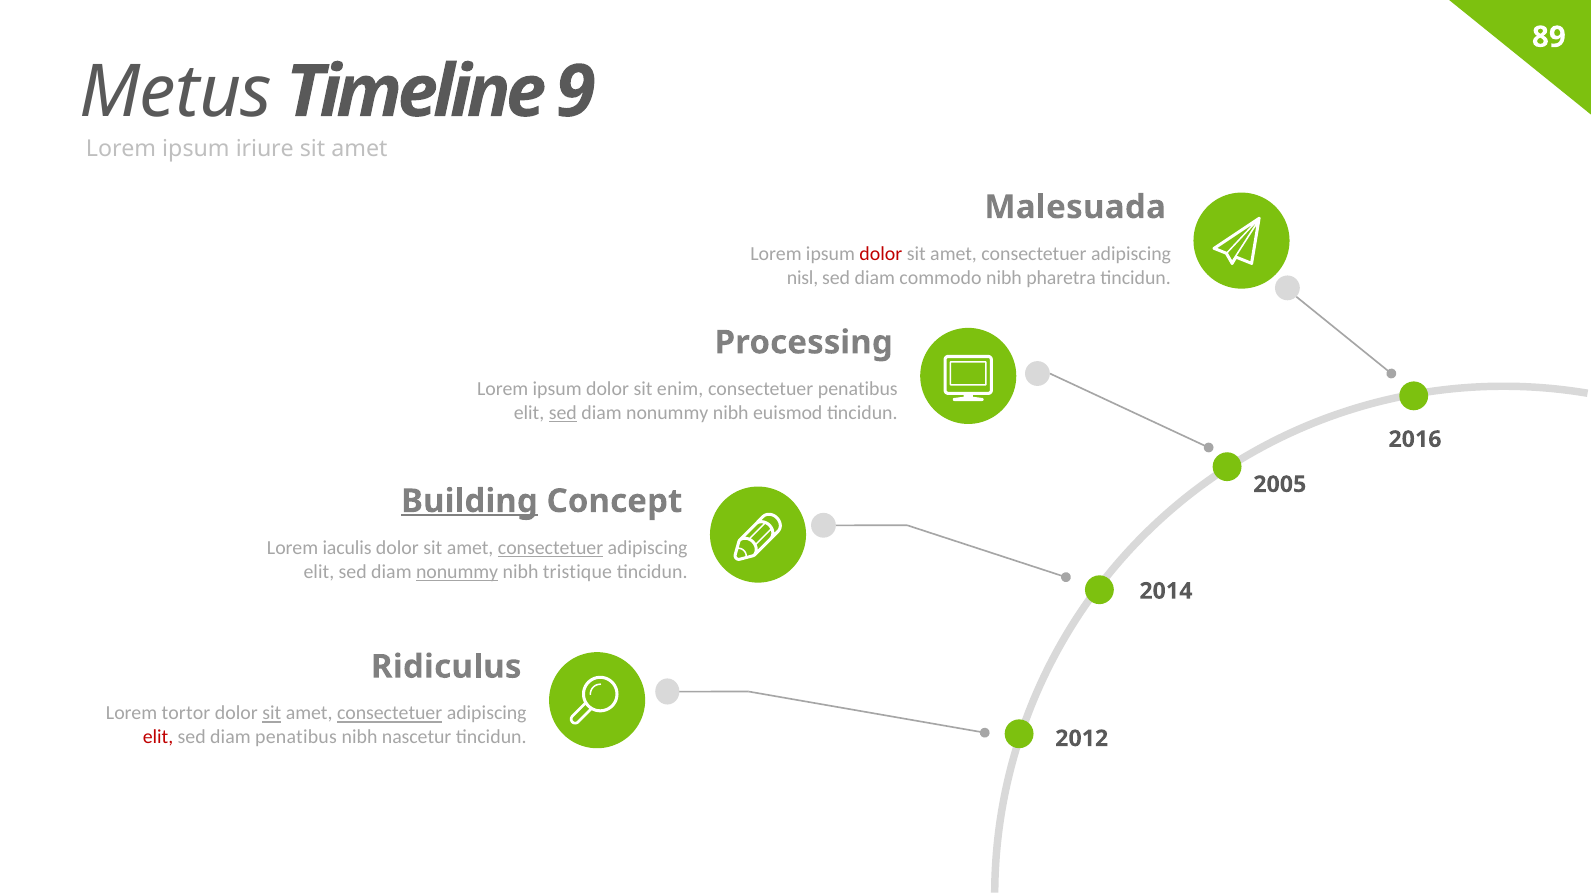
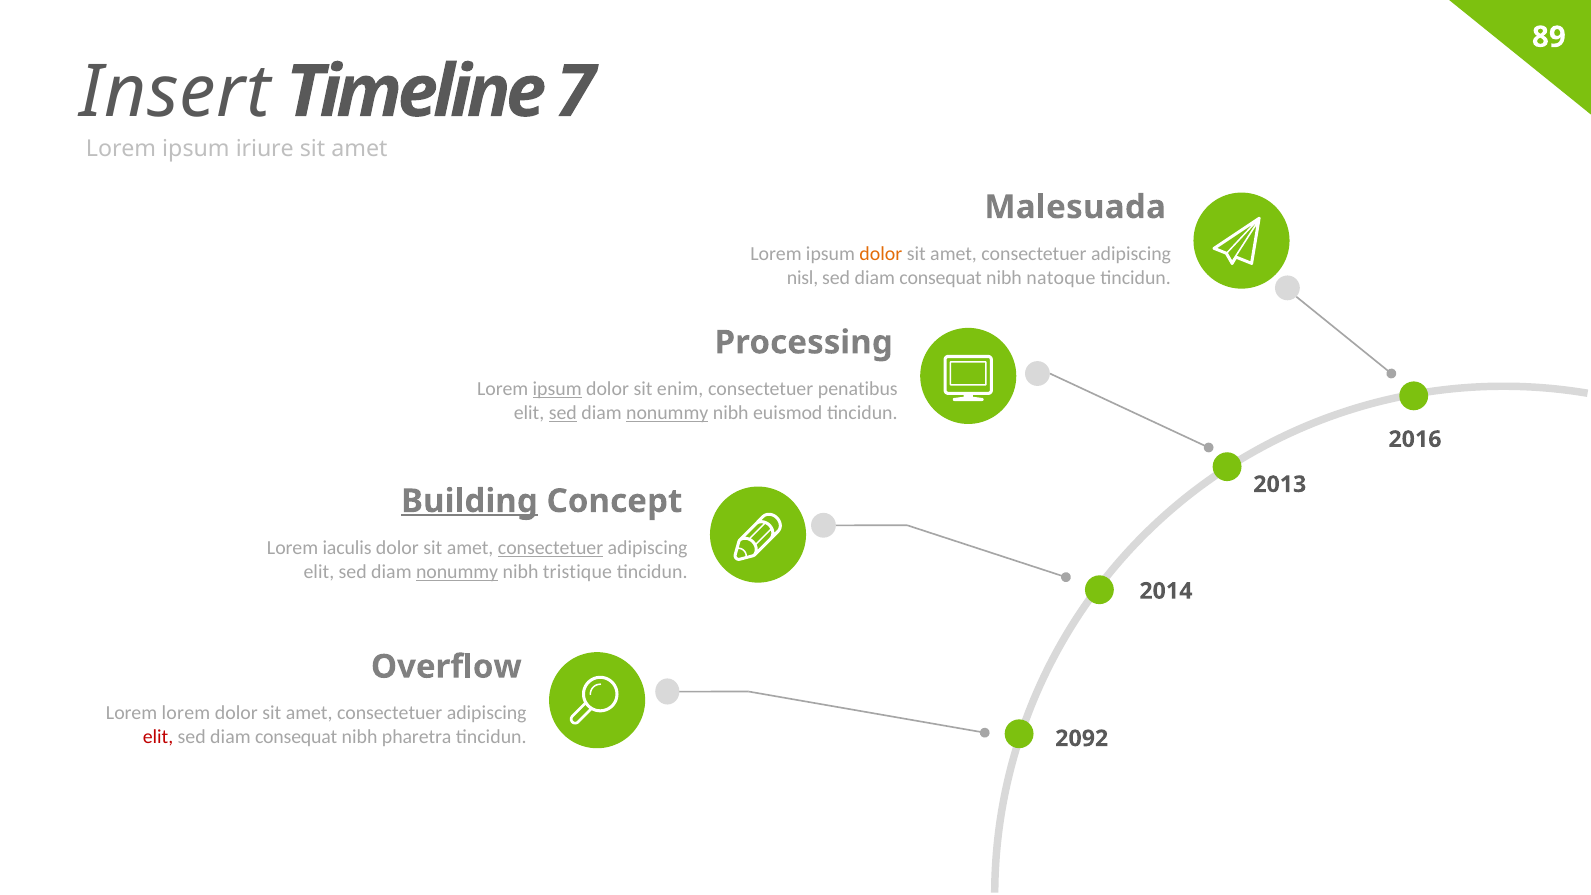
Metus: Metus -> Insert
9: 9 -> 7
dolor at (881, 254) colour: red -> orange
commodo at (940, 278): commodo -> consequat
pharetra: pharetra -> natoque
ipsum at (557, 389) underline: none -> present
nonummy at (667, 413) underline: none -> present
2005: 2005 -> 2013
Ridiculus: Ridiculus -> Overflow
Lorem tortor: tortor -> lorem
sit at (272, 713) underline: present -> none
consectetuer at (390, 713) underline: present -> none
penatibus at (296, 737): penatibus -> consequat
nascetur: nascetur -> pharetra
2012: 2012 -> 2092
